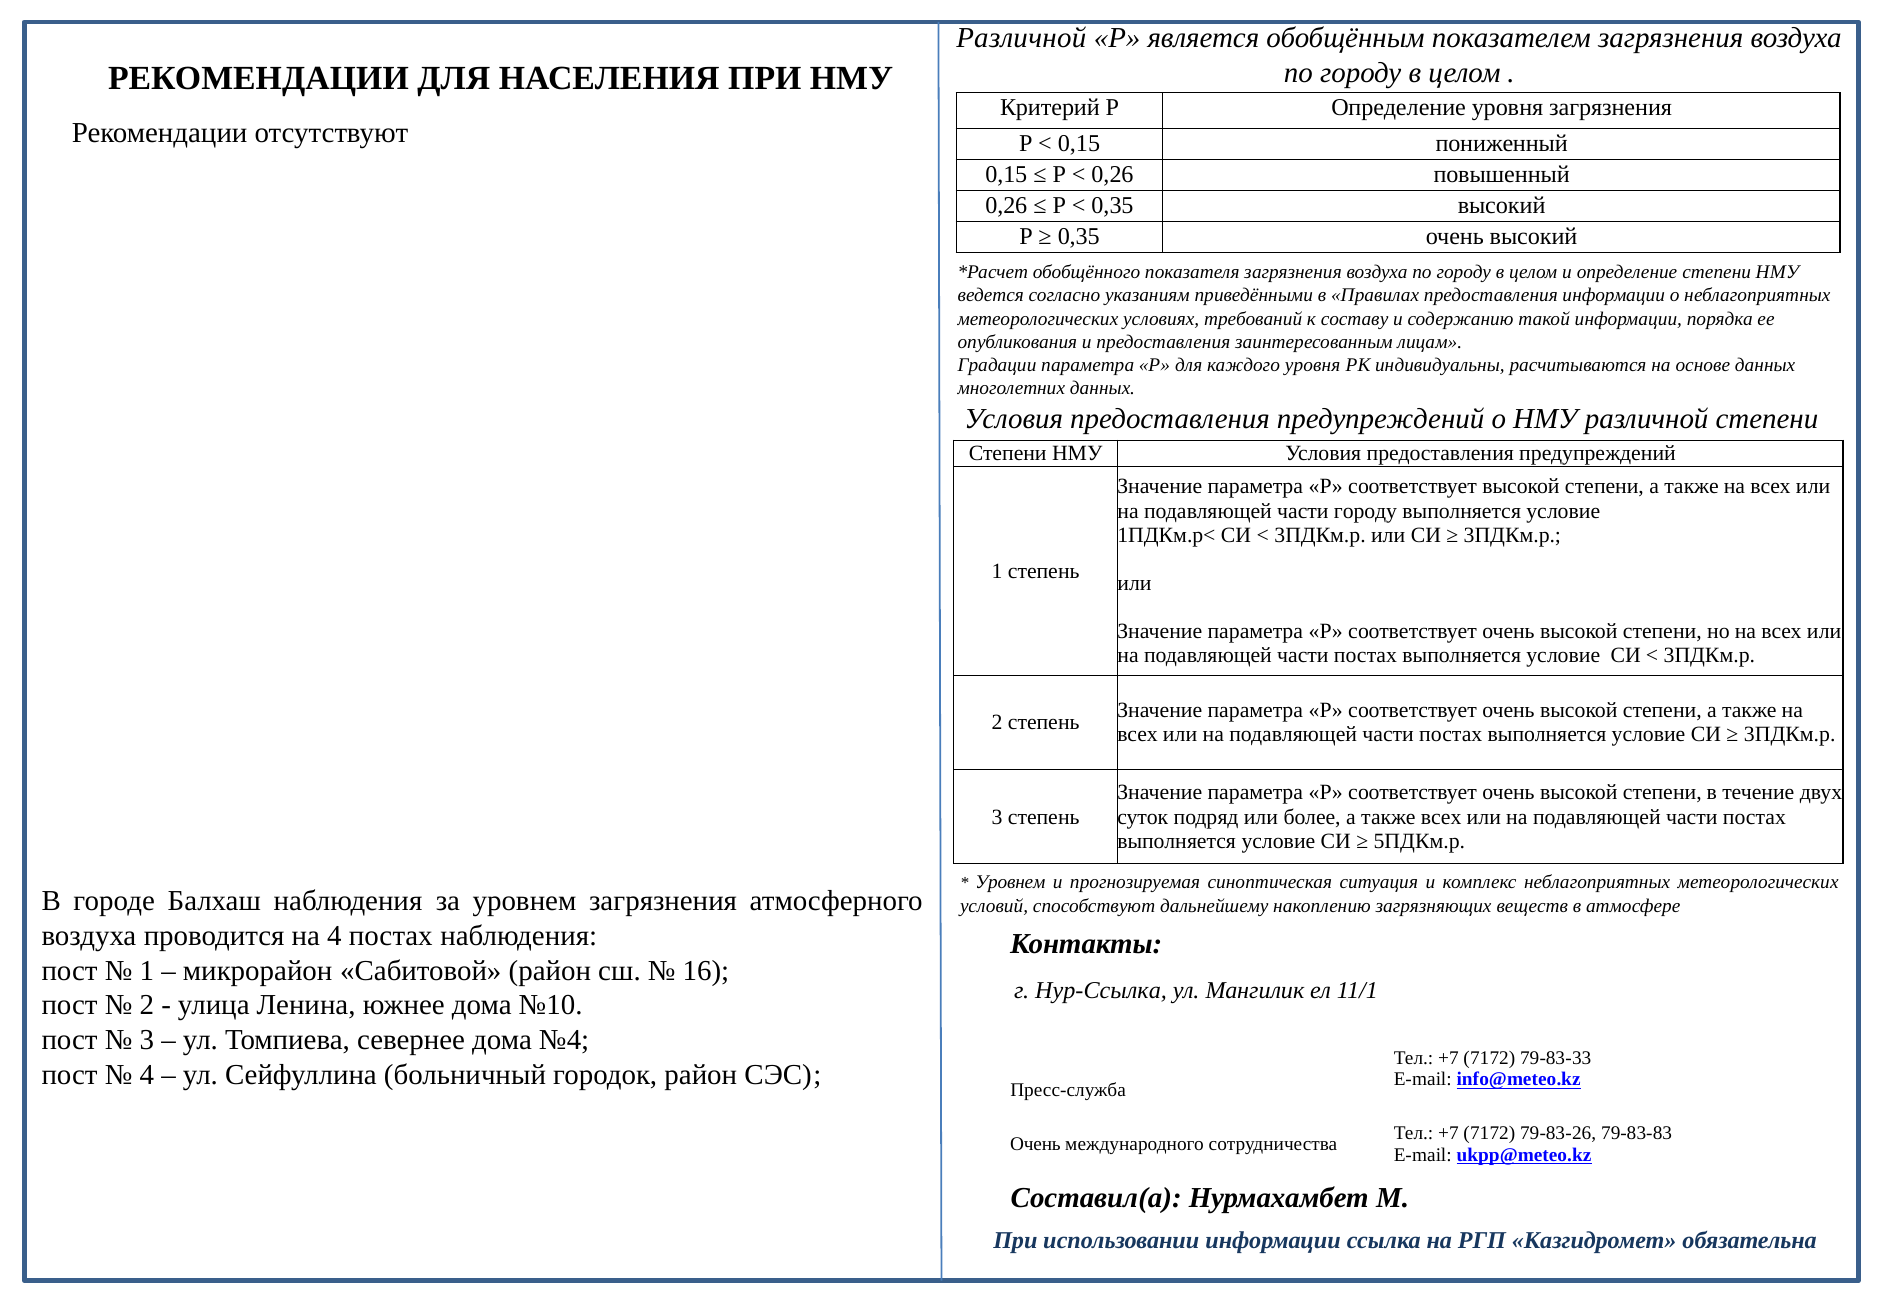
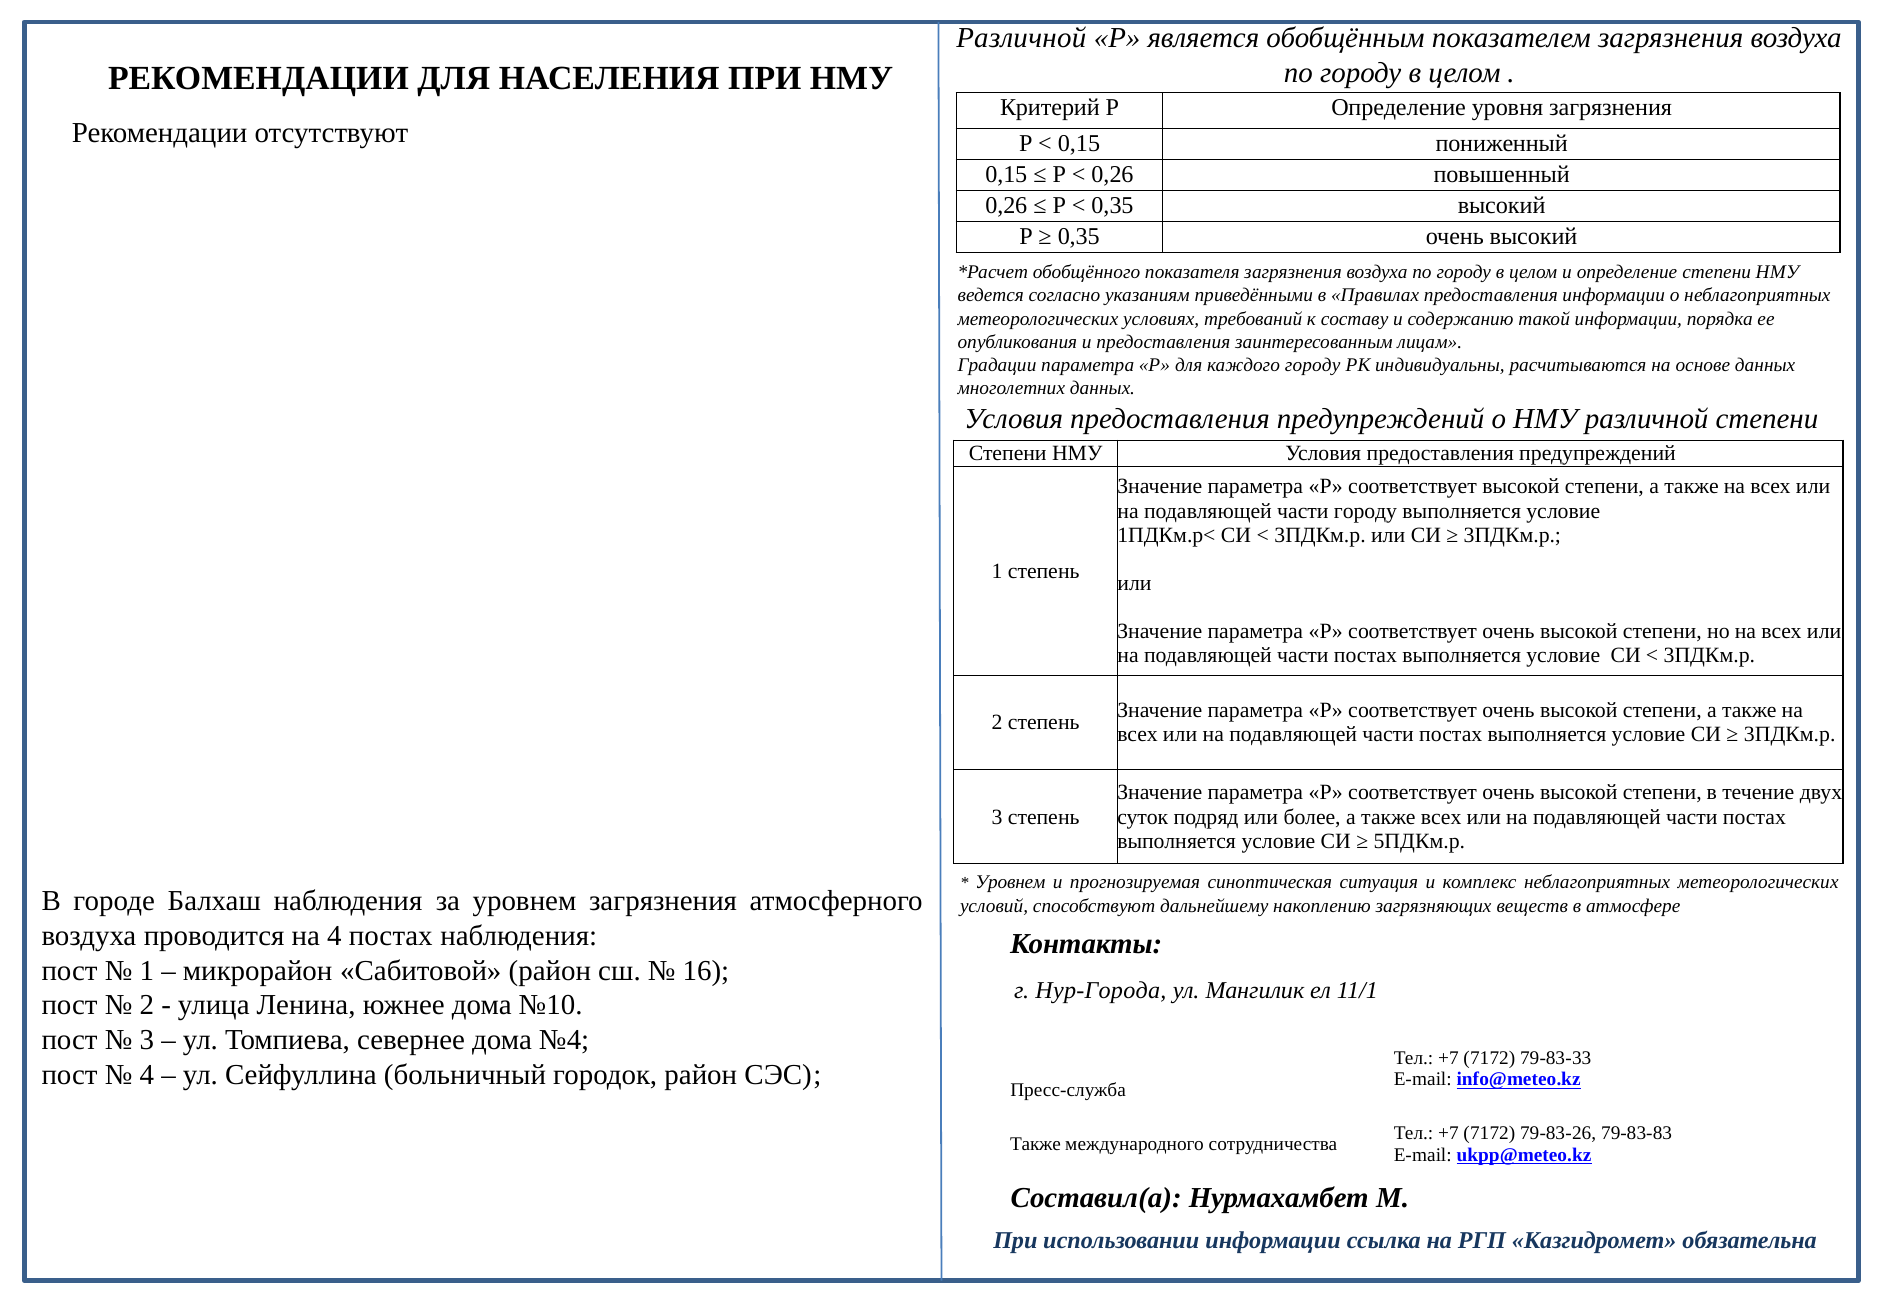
каждого уровня: уровня -> городу
Нур-Ссылка: Нур-Ссылка -> Нур-Города
Очень at (1035, 1145): Очень -> Также
